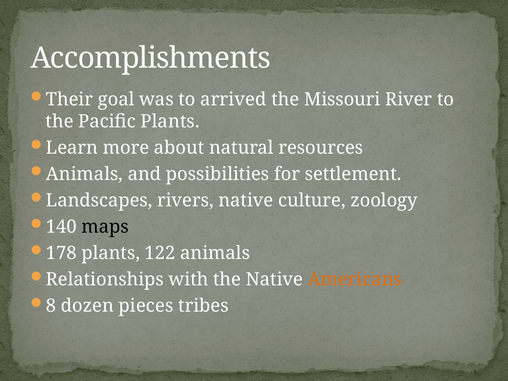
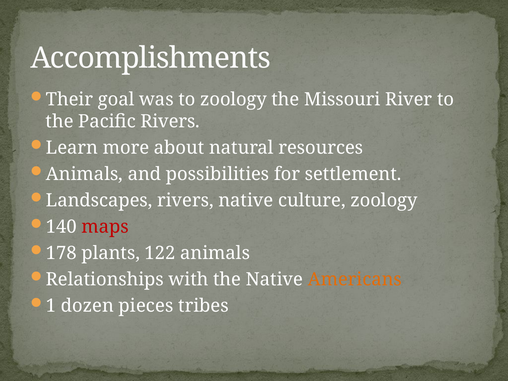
to arrived: arrived -> zoology
Pacific Plants: Plants -> Rivers
maps colour: black -> red
8: 8 -> 1
